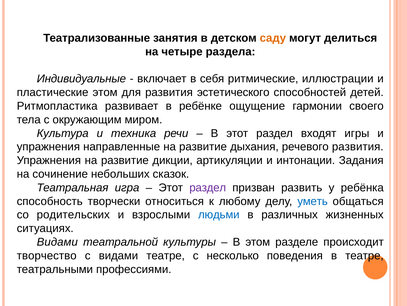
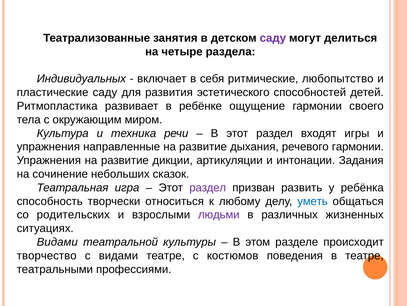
саду at (273, 38) colour: orange -> purple
Индивидуальные: Индивидуальные -> Индивидуальных
иллюстрации: иллюстрации -> любопытство
пластические этом: этом -> саду
речевого развития: развития -> гармонии
людьми colour: blue -> purple
несколько: несколько -> костюмов
